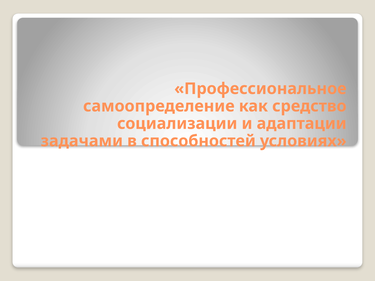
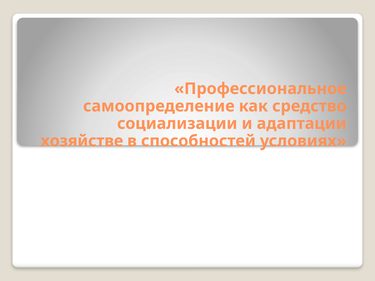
задачами: задачами -> хозяйстве
